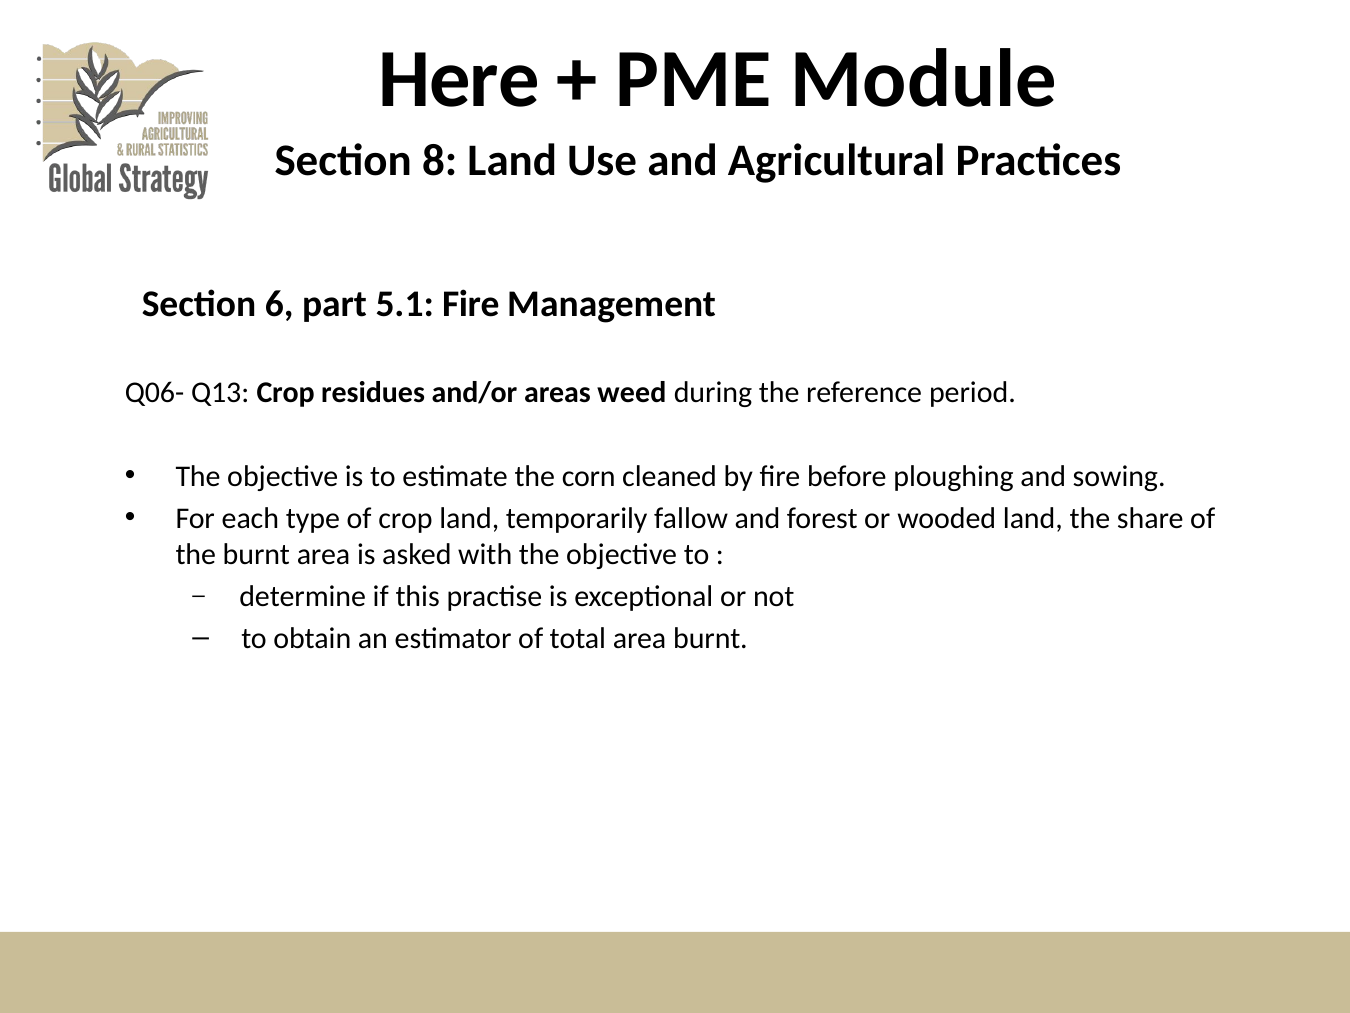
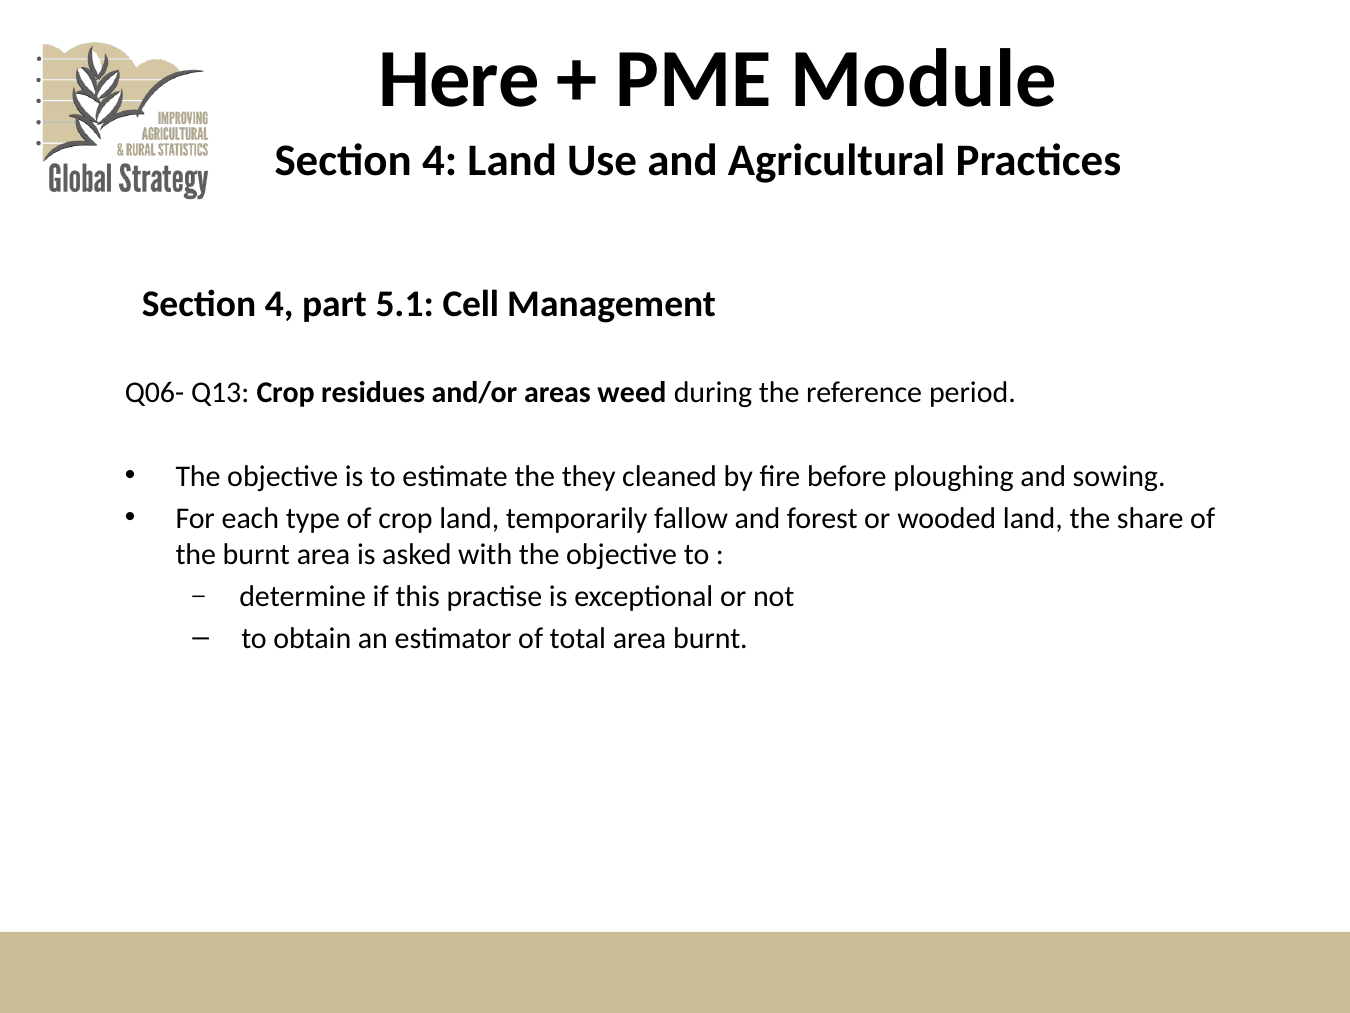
8 at (440, 160): 8 -> 4
6 at (279, 304): 6 -> 4
5.1 Fire: Fire -> Cell
corn: corn -> they
